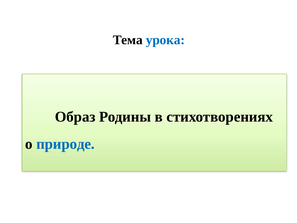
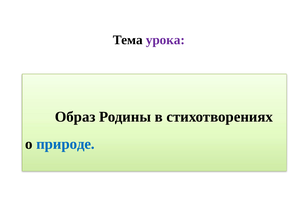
урока colour: blue -> purple
